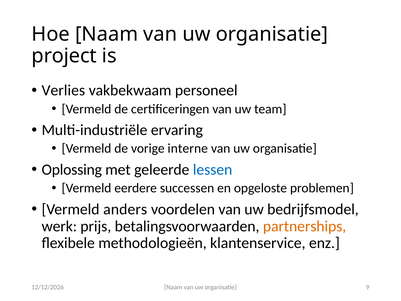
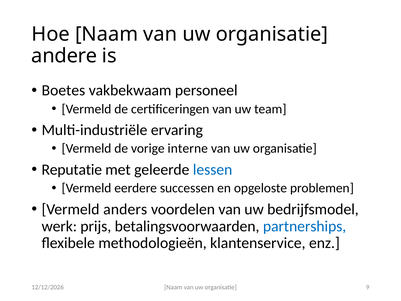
project: project -> andere
Verlies: Verlies -> Boetes
Oplossing: Oplossing -> Reputatie
partnerships colour: orange -> blue
